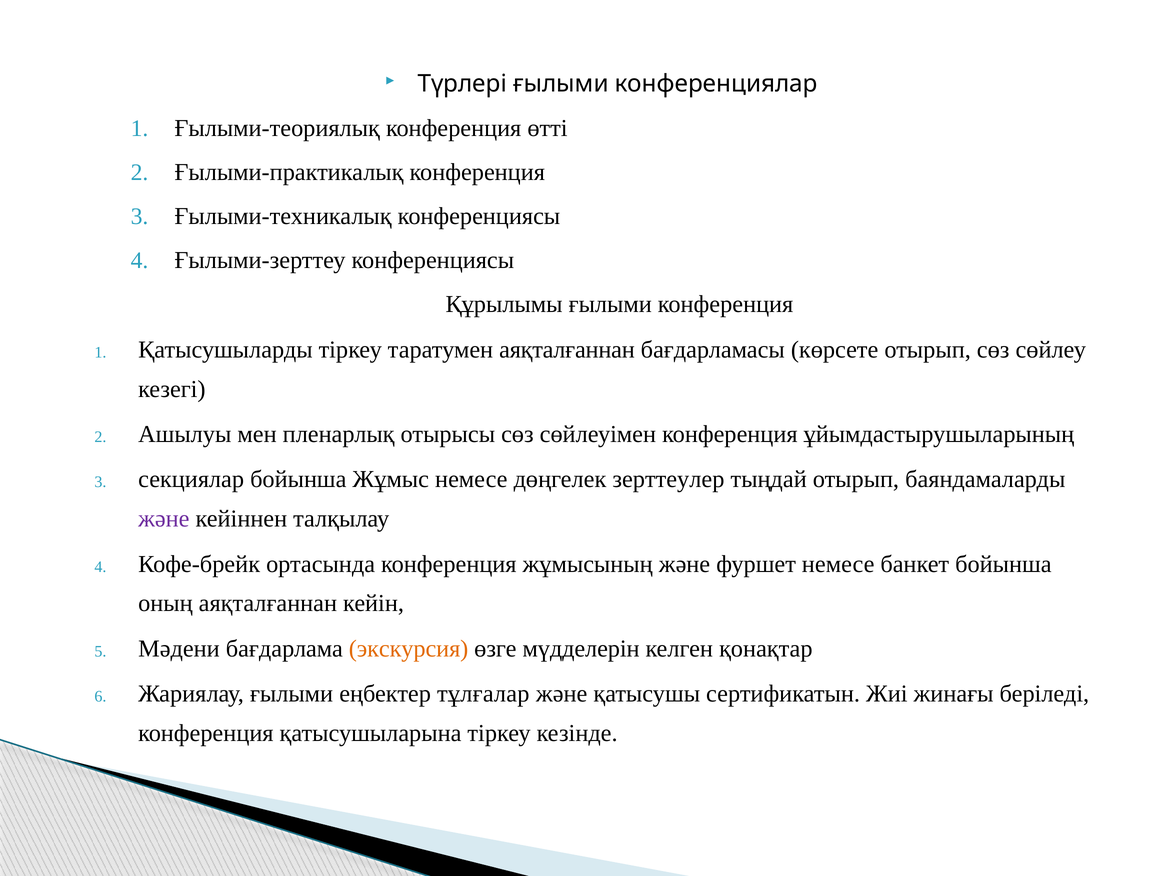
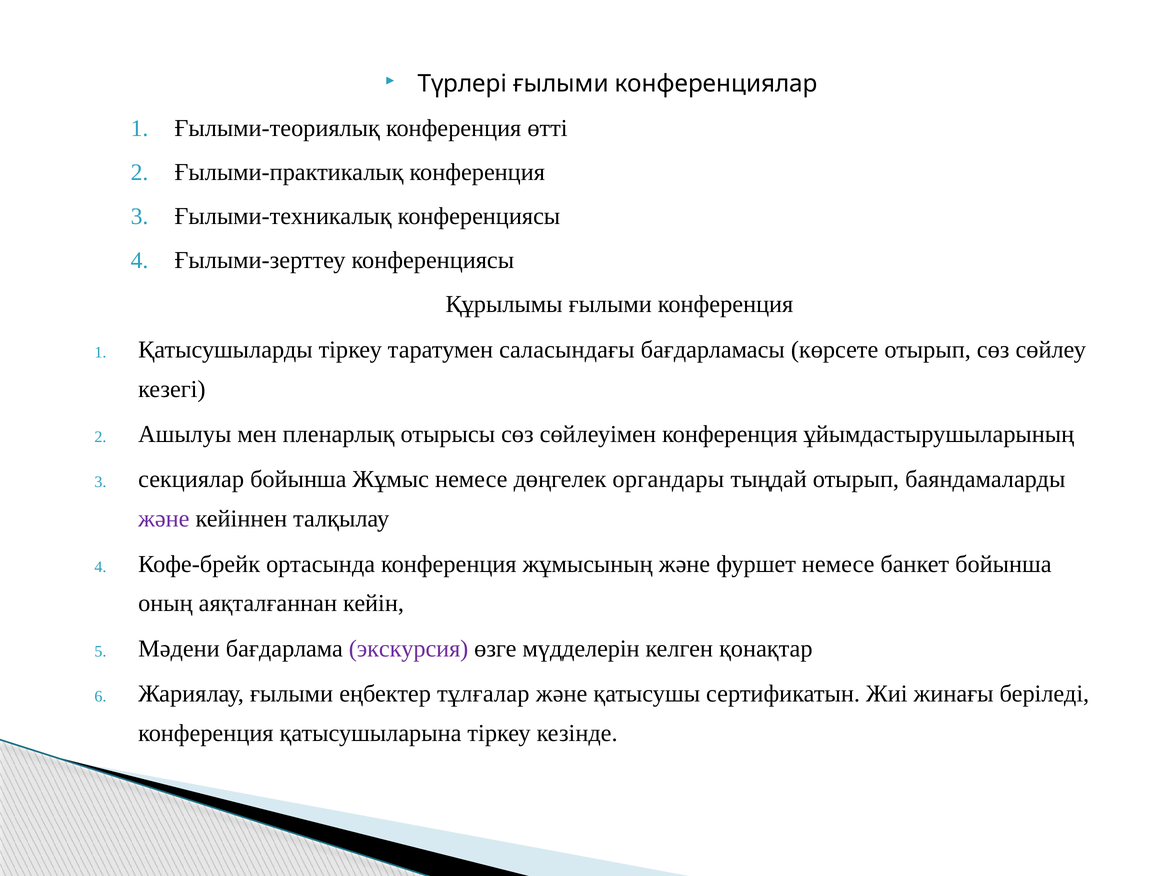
таратумен аяқталғаннан: аяқталғаннан -> саласындағы
зерттеулер: зерттеулер -> органдары
экскурсия colour: orange -> purple
